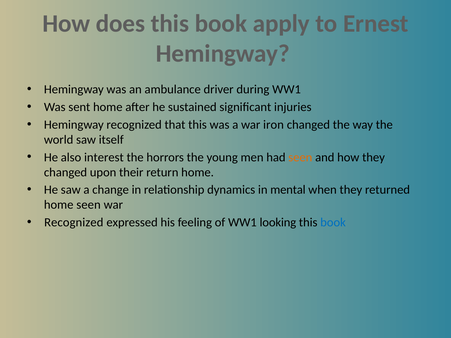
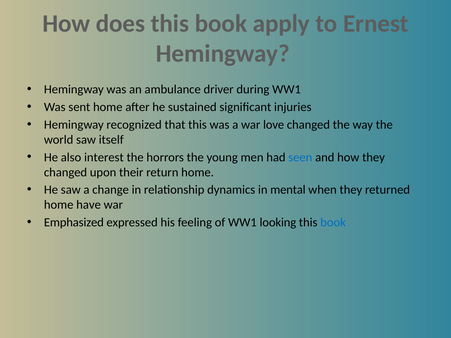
iron: iron -> love
seen at (300, 157) colour: orange -> blue
home seen: seen -> have
Recognized at (74, 223): Recognized -> Emphasized
